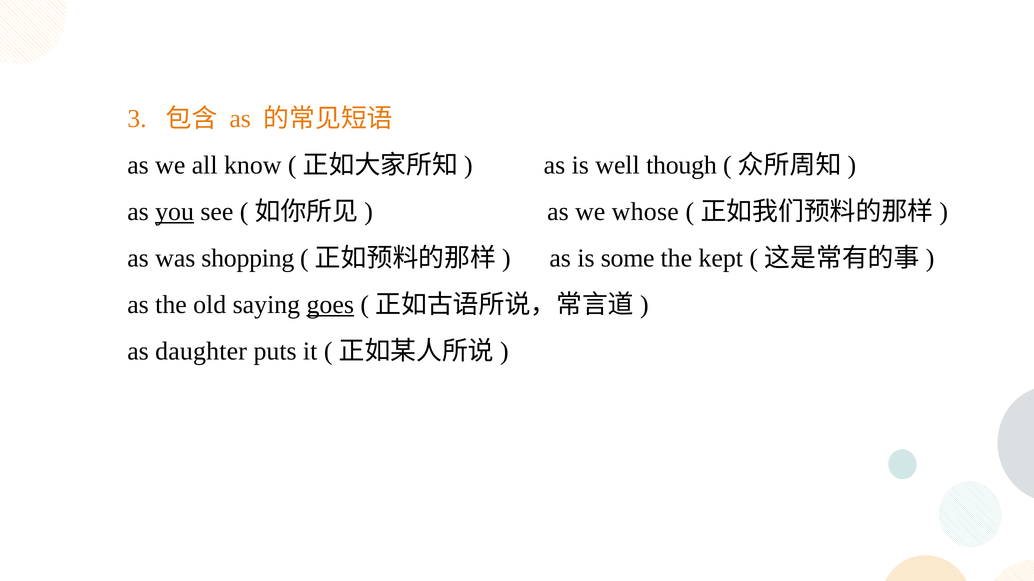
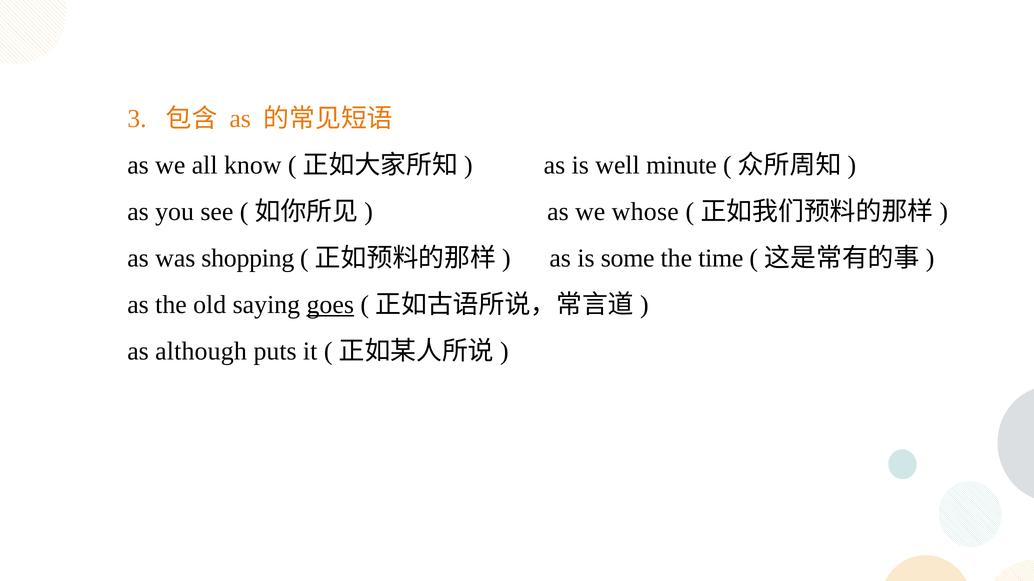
though: though -> minute
you underline: present -> none
kept: kept -> time
daughter: daughter -> although
